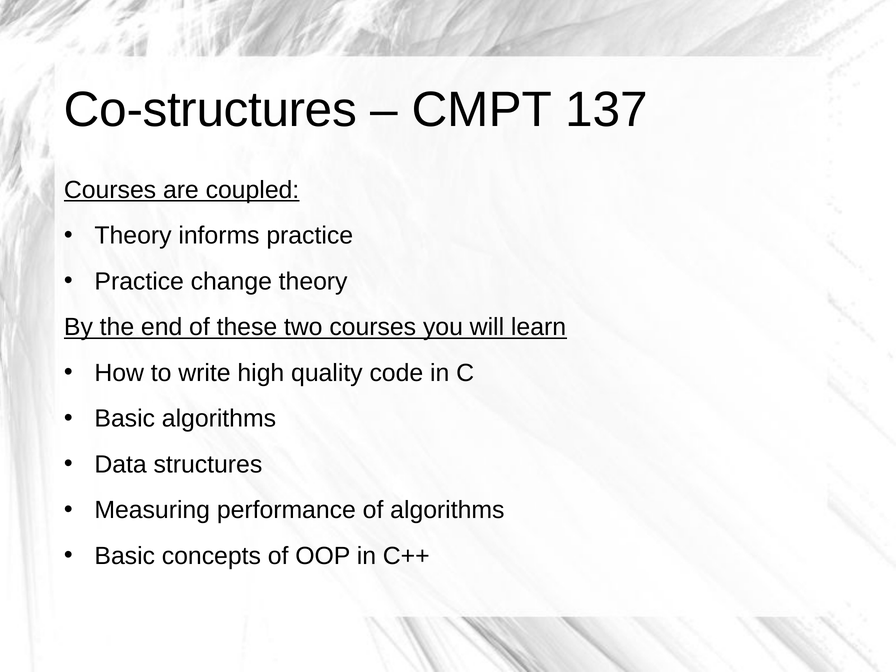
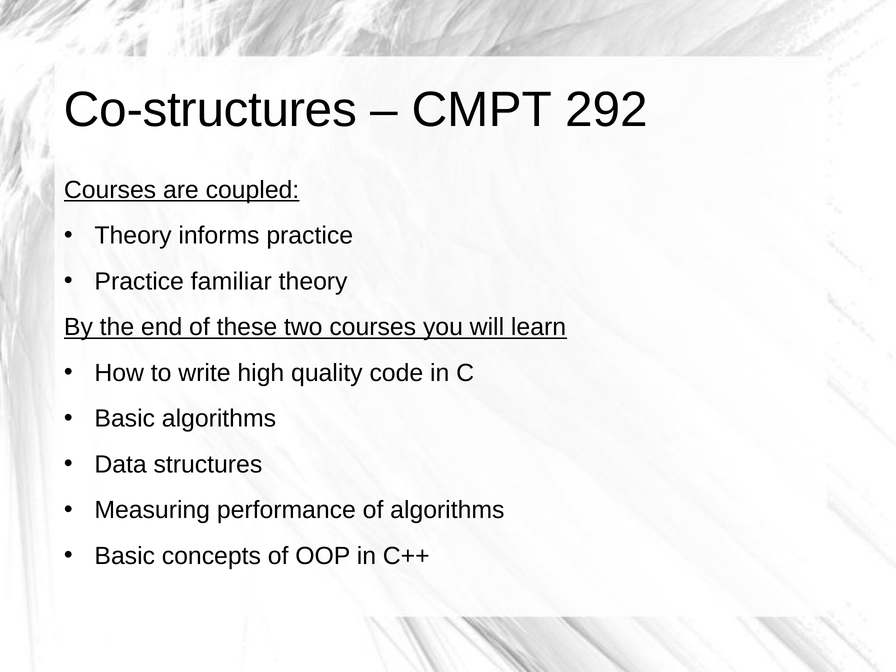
137: 137 -> 292
change: change -> familiar
